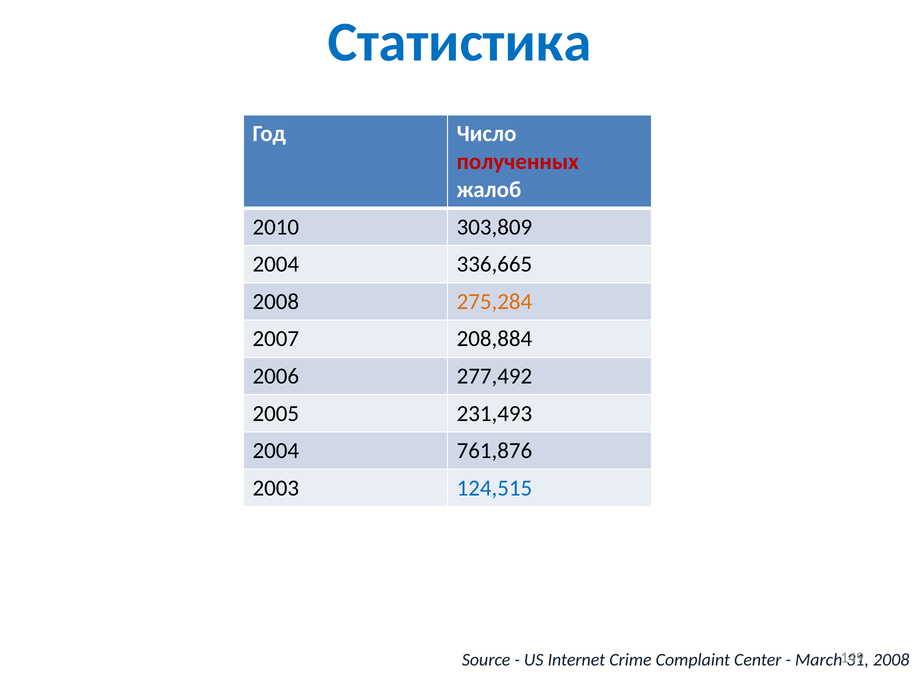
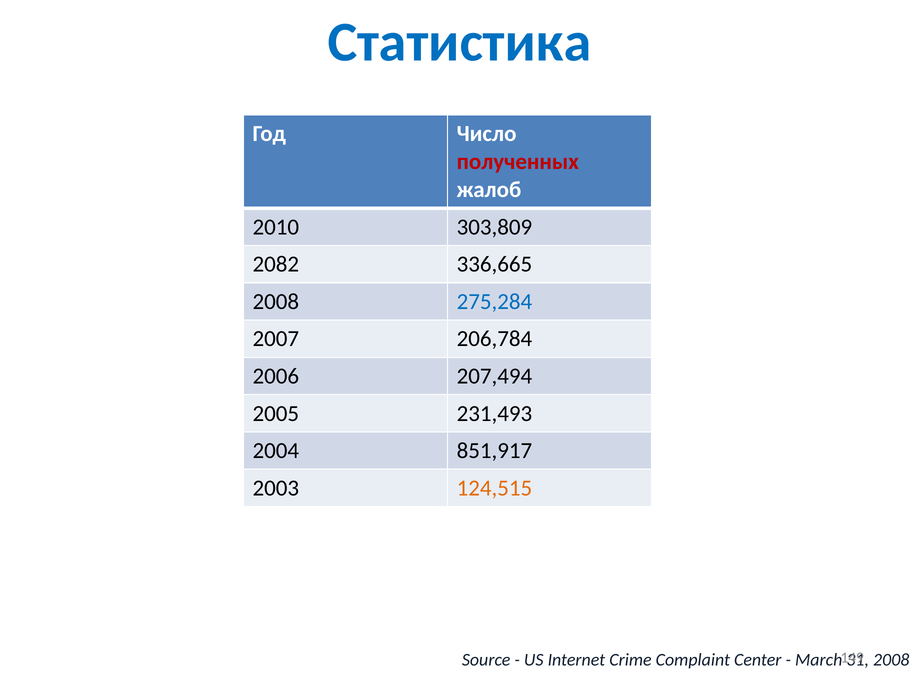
2004 at (276, 264): 2004 -> 2082
275,284 colour: orange -> blue
208,884: 208,884 -> 206,784
277,492: 277,492 -> 207,494
761,876: 761,876 -> 851,917
124,515 colour: blue -> orange
